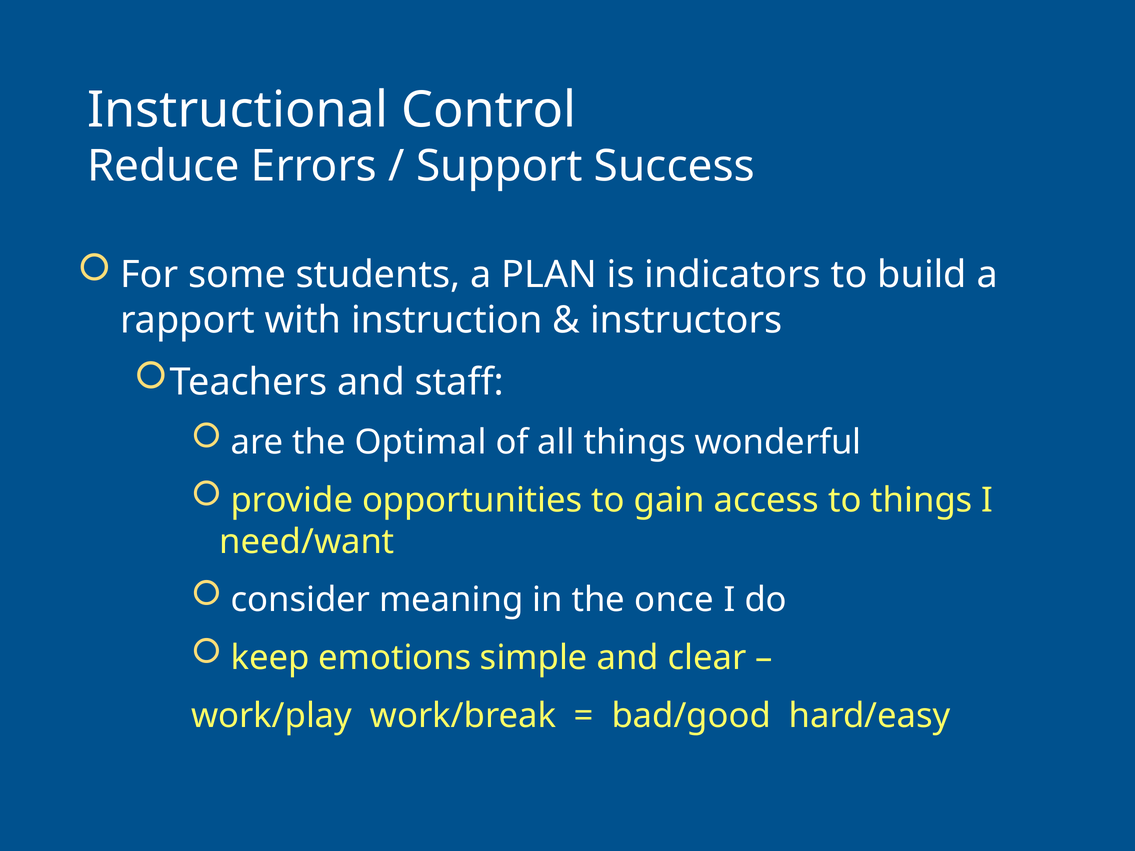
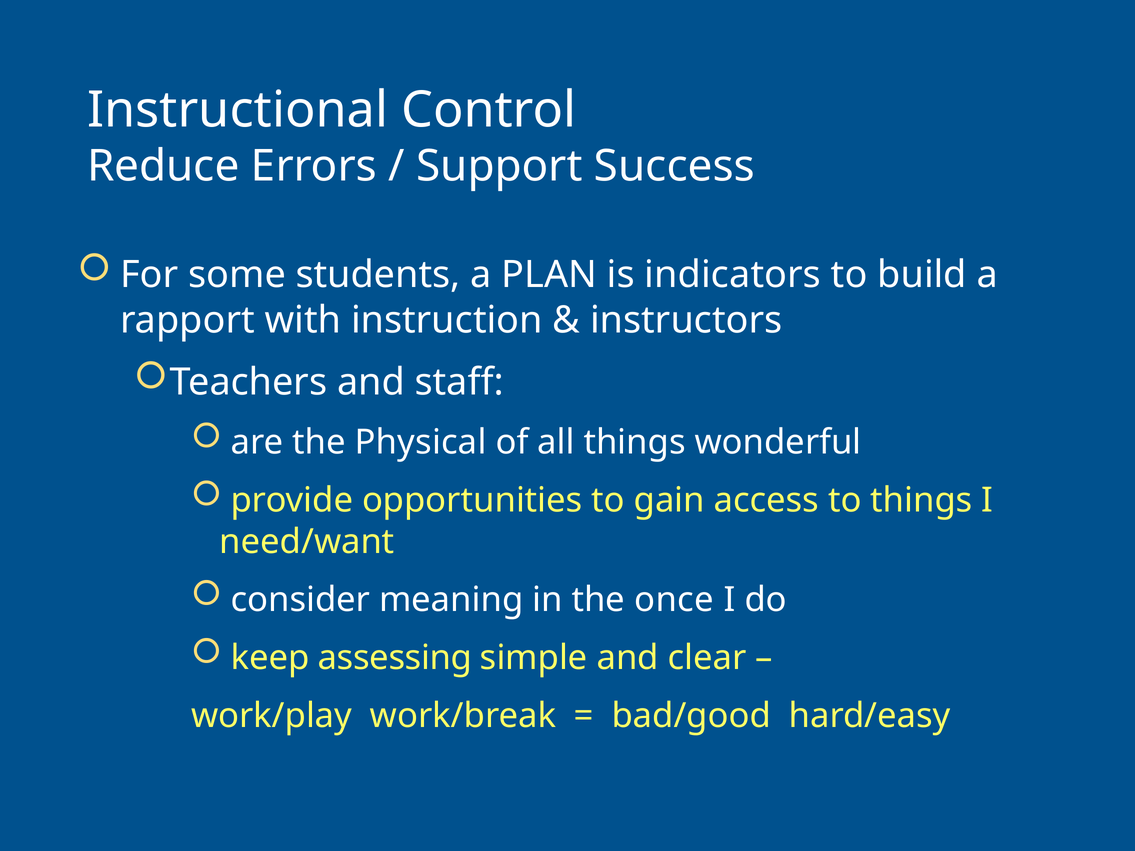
Optimal: Optimal -> Physical
emotions: emotions -> assessing
